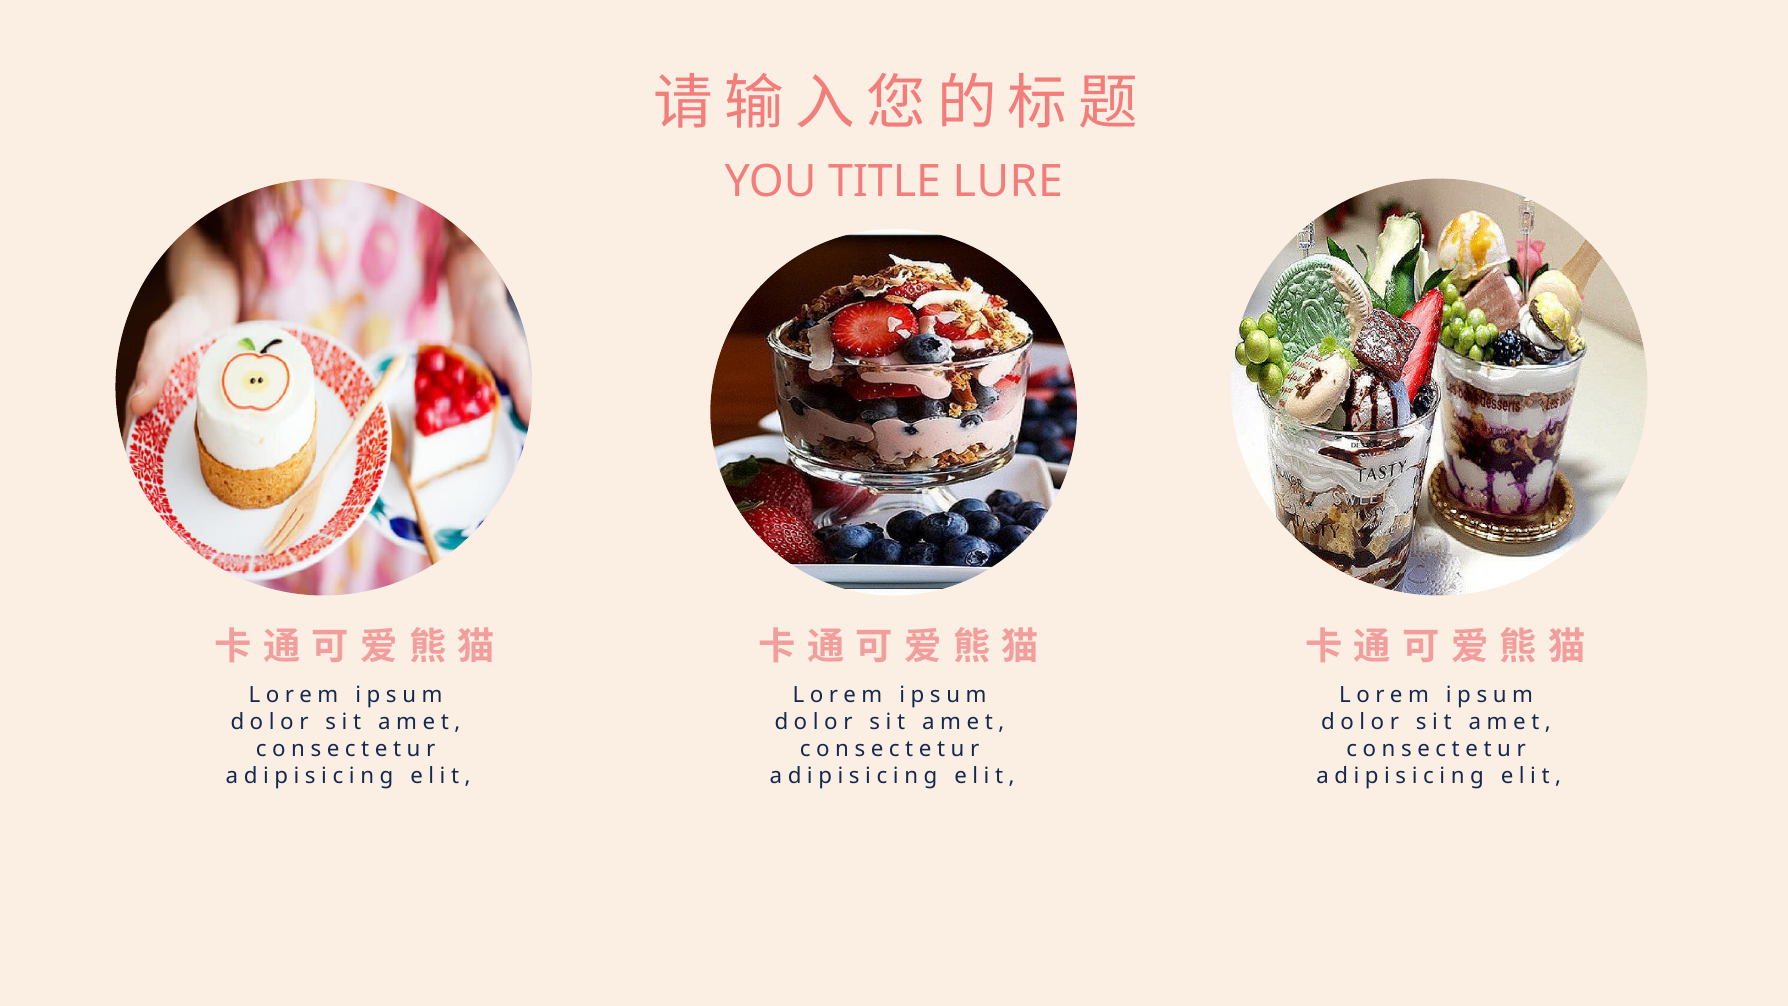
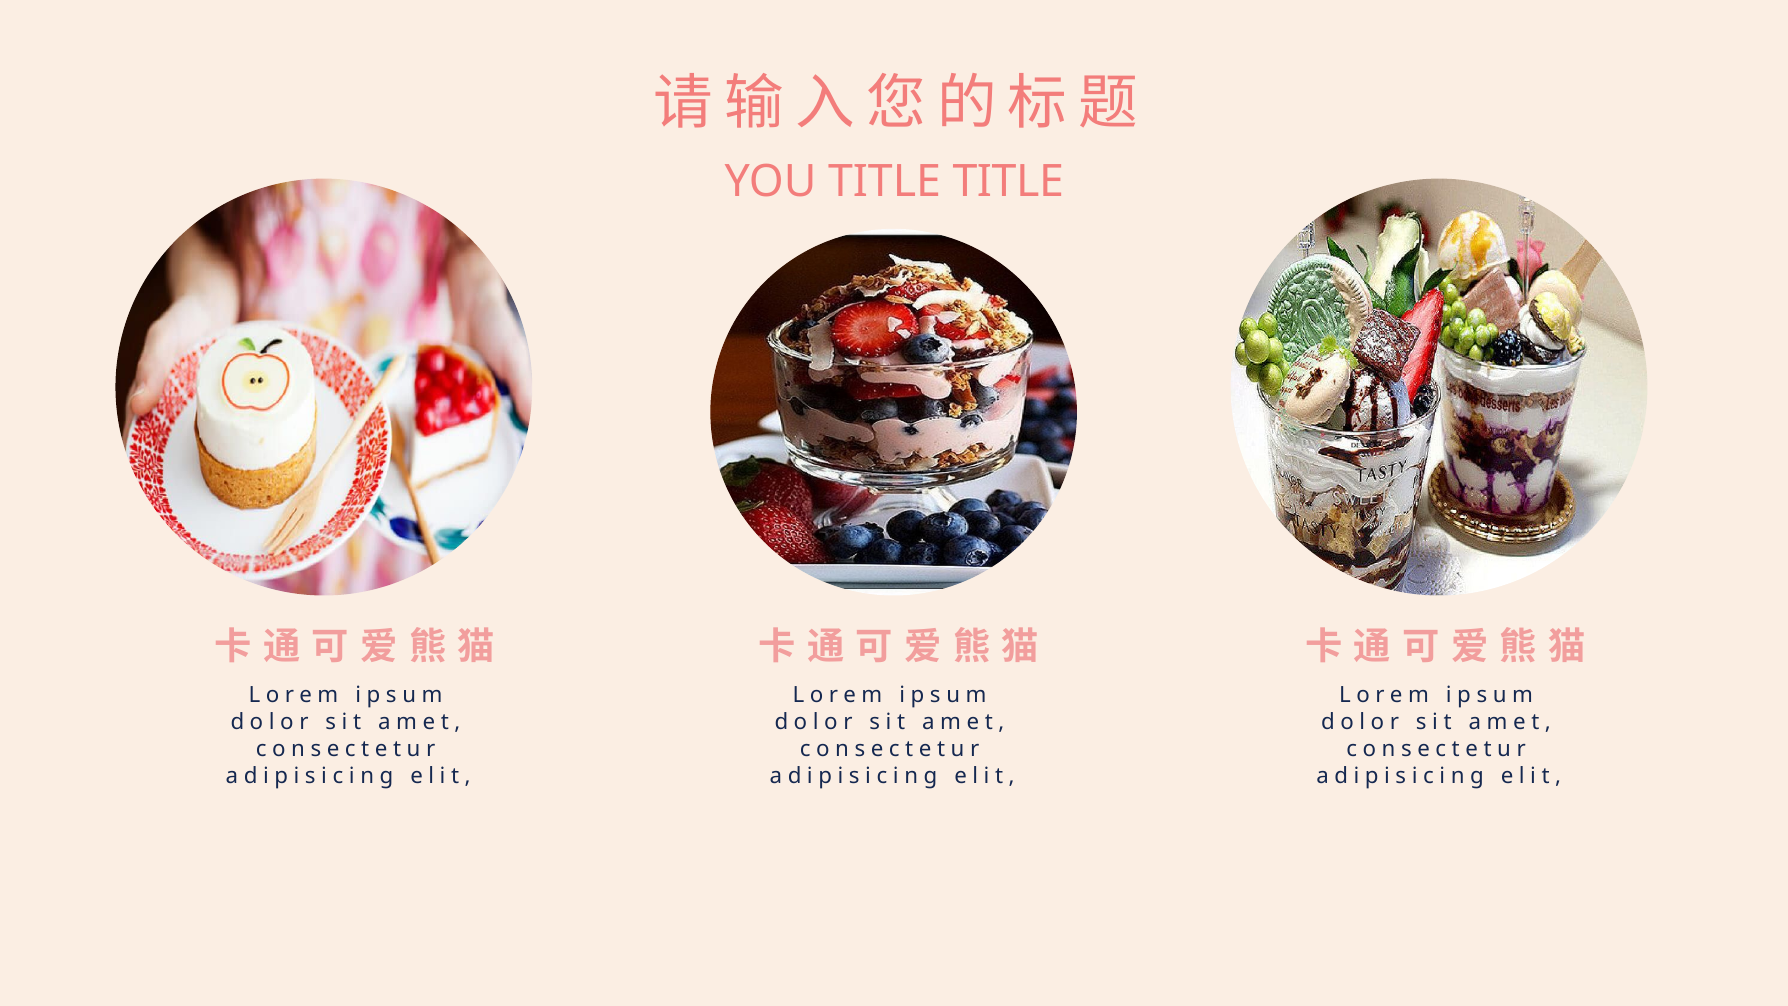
TITLE LURE: LURE -> TITLE
